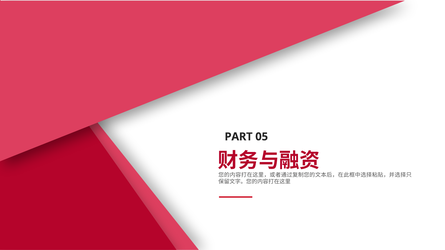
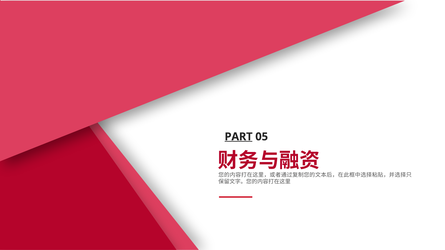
PART underline: none -> present
